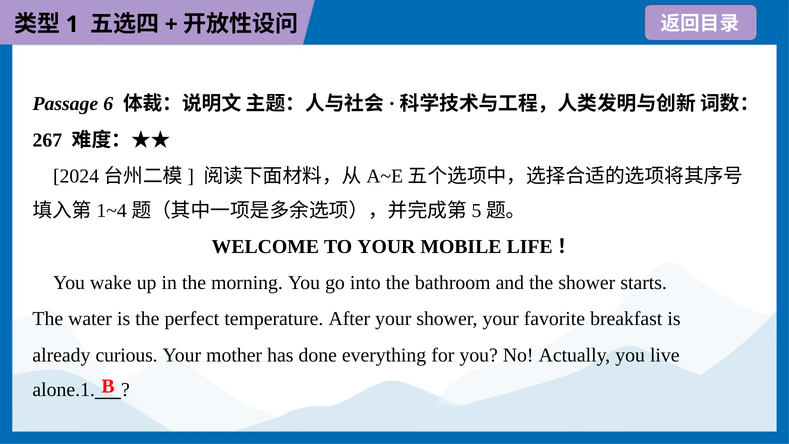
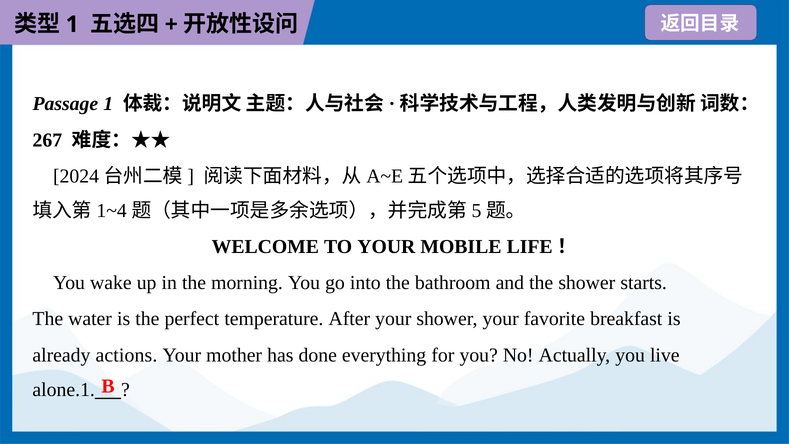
Passage 6: 6 -> 1
curious: curious -> actions
